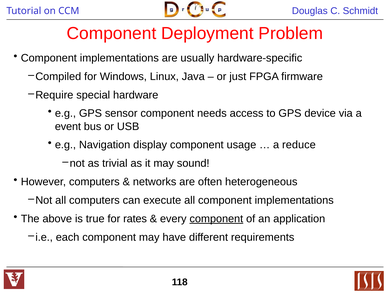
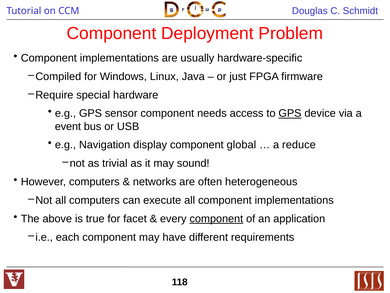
GPS at (290, 113) underline: none -> present
usage: usage -> global
rates: rates -> facet
